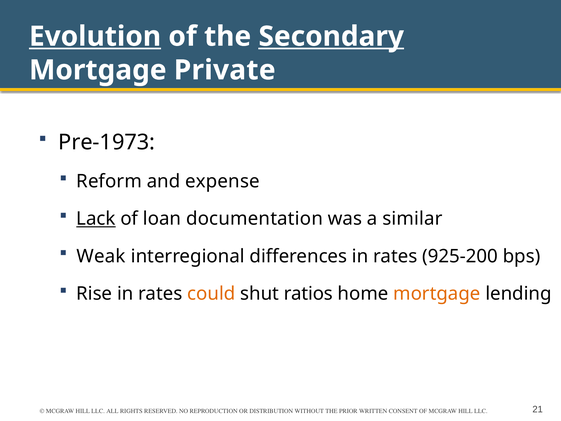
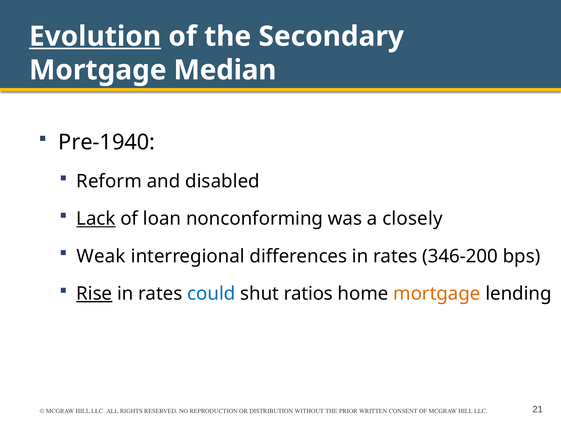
Secondary underline: present -> none
Private: Private -> Median
Pre-1973: Pre-1973 -> Pre-1940
expense: expense -> disabled
documentation: documentation -> nonconforming
similar: similar -> closely
925-200: 925-200 -> 346-200
Rise underline: none -> present
could colour: orange -> blue
